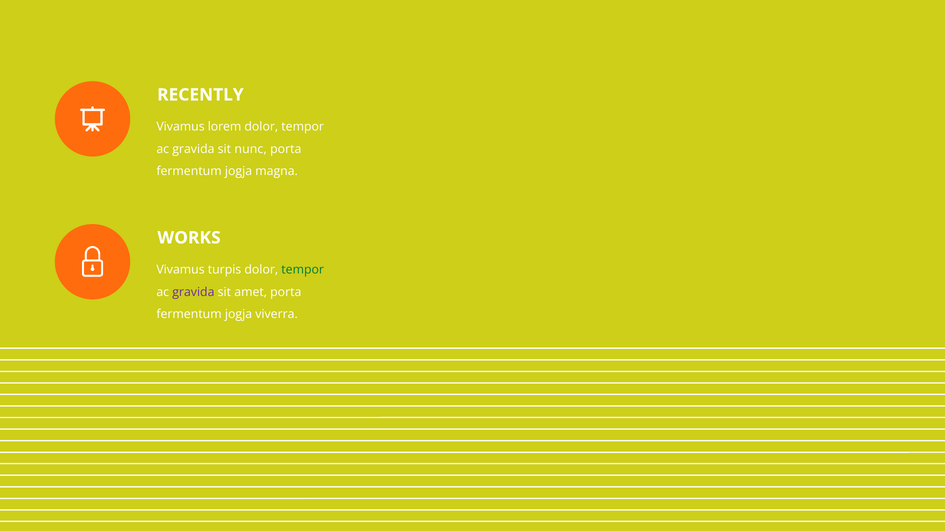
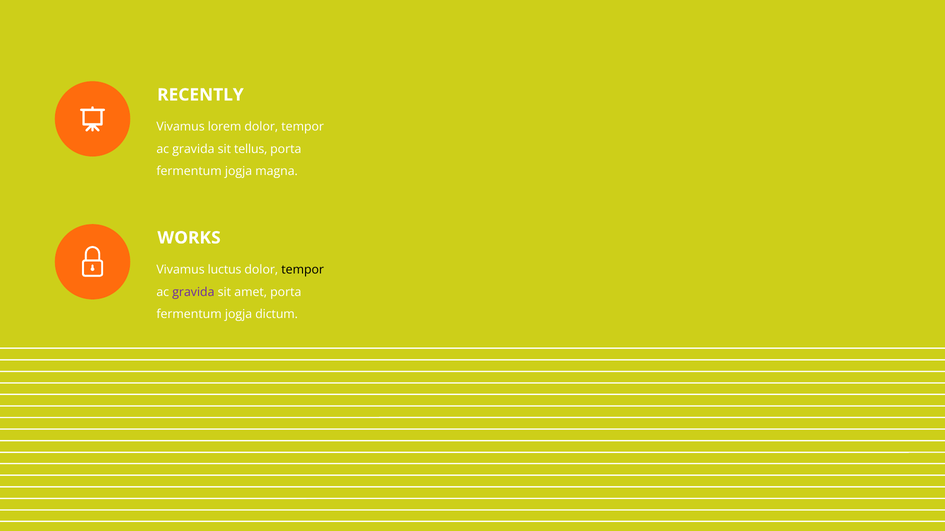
nunc: nunc -> tellus
turpis: turpis -> luctus
tempor at (303, 270) colour: green -> black
viverra: viverra -> dictum
